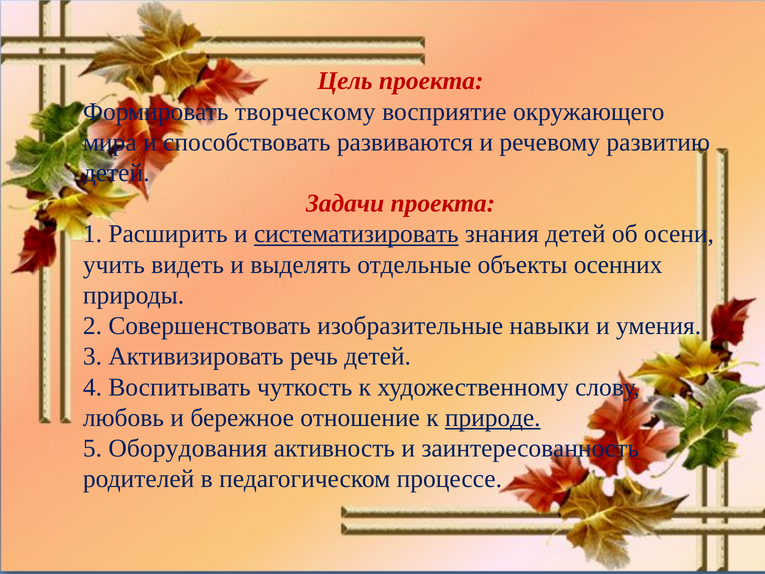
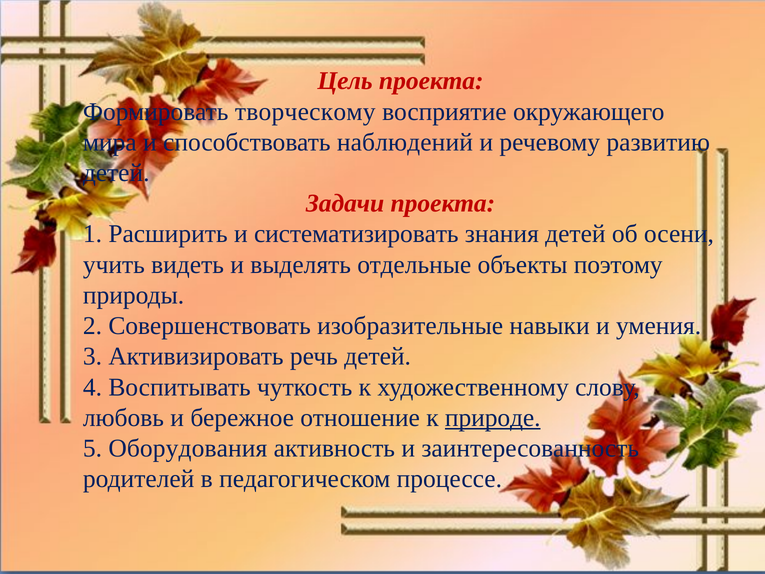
развиваются: развиваются -> наблюдений
систематизировать underline: present -> none
осенних: осенних -> поэтому
